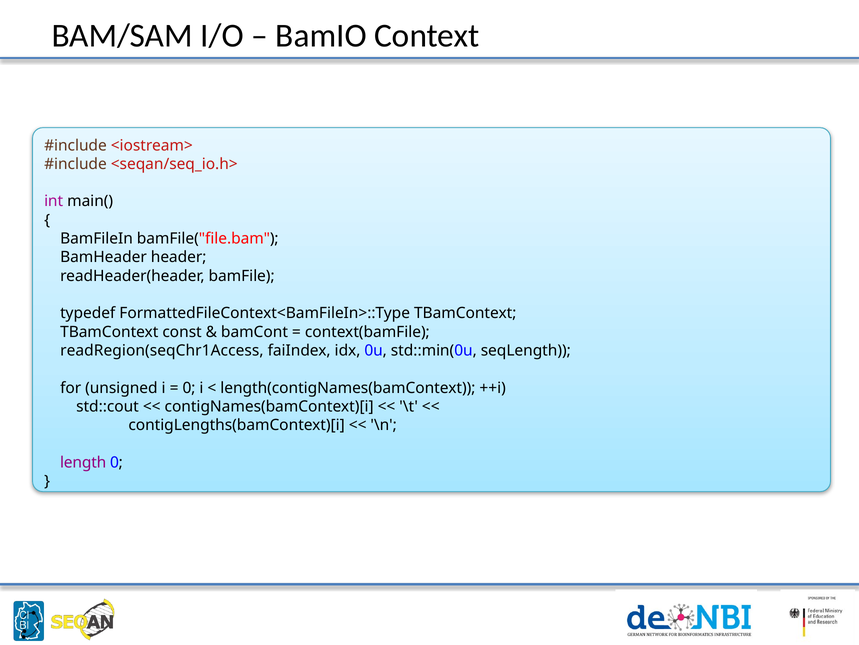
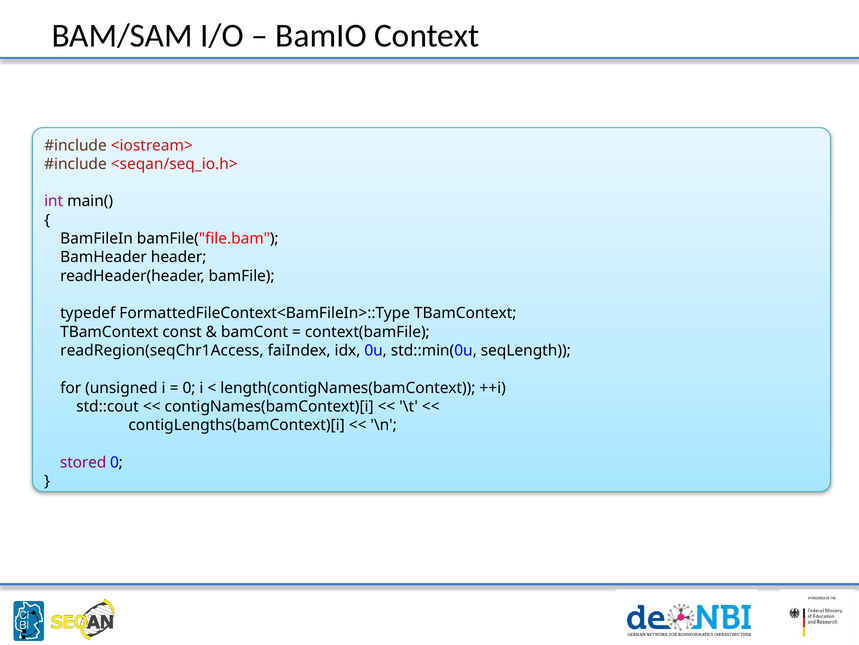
length: length -> stored
